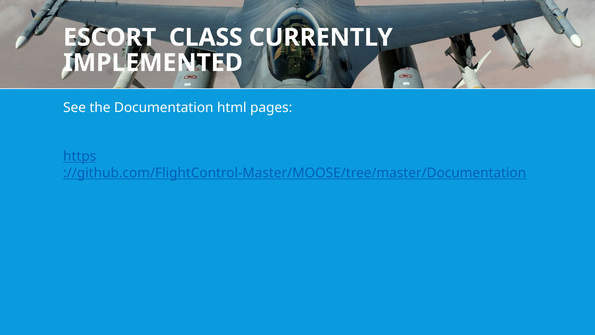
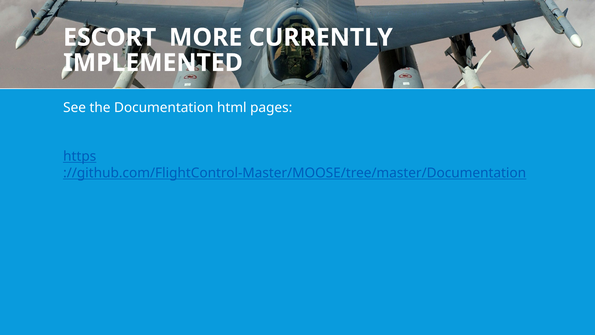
CLASS: CLASS -> MORE
